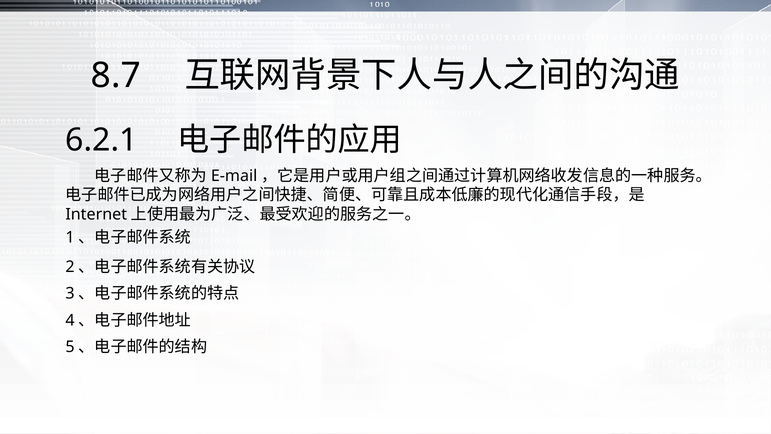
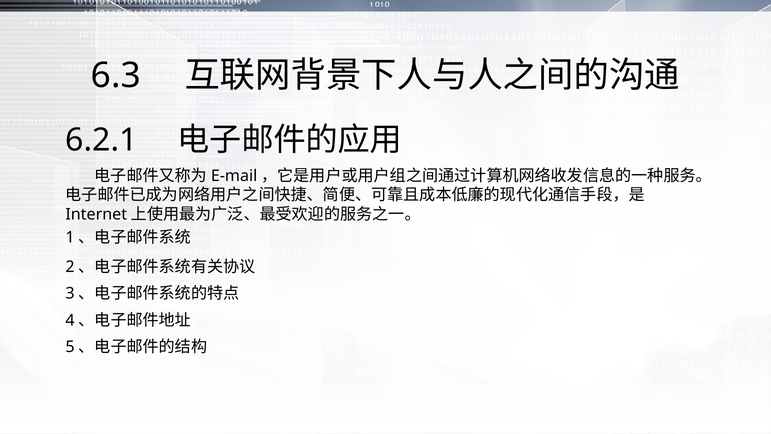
8.7: 8.7 -> 6.3
